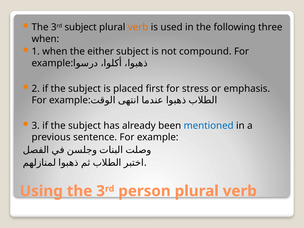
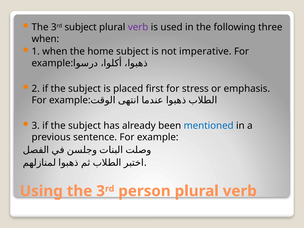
verb at (138, 27) colour: orange -> purple
either: either -> home
compound: compound -> imperative
